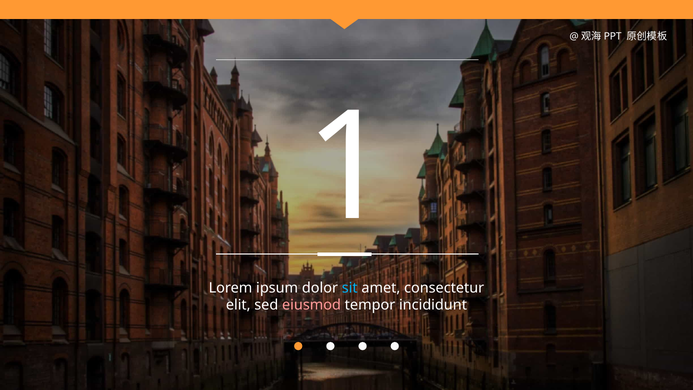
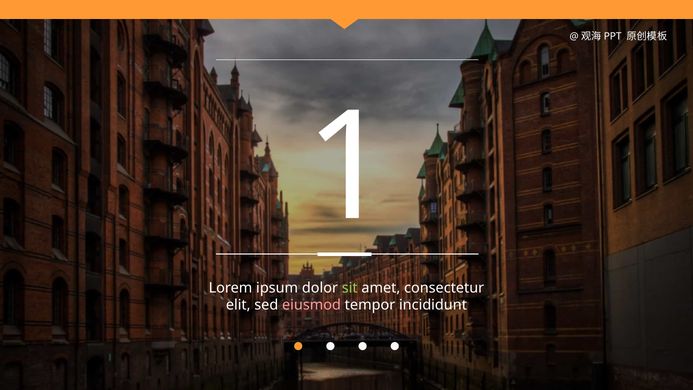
sit colour: light blue -> light green
